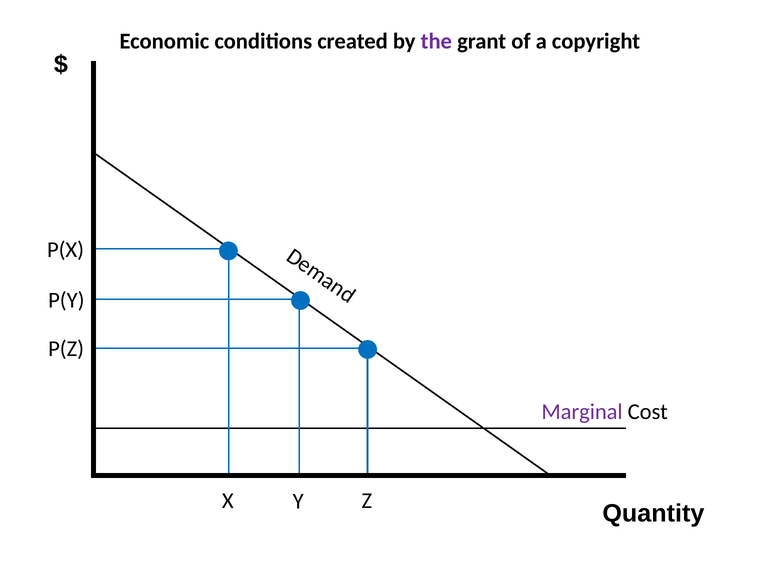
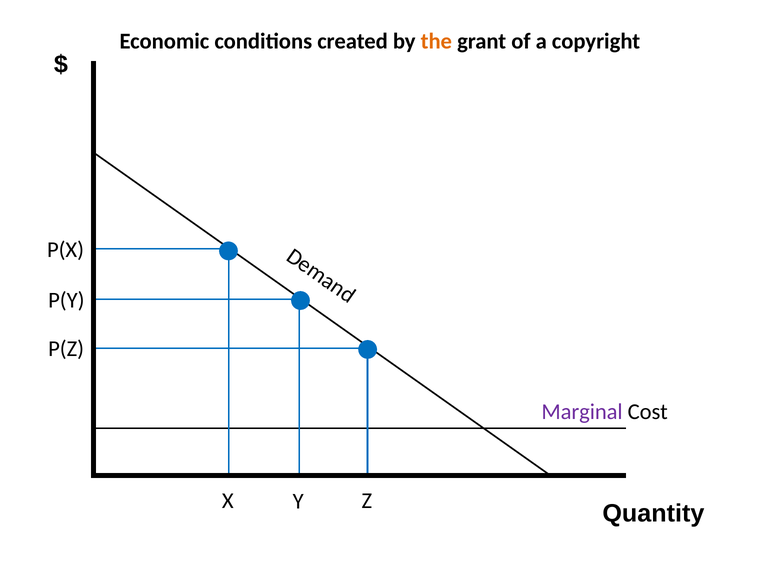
the colour: purple -> orange
